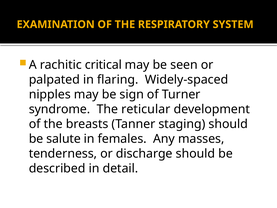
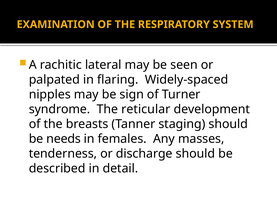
critical: critical -> lateral
salute: salute -> needs
